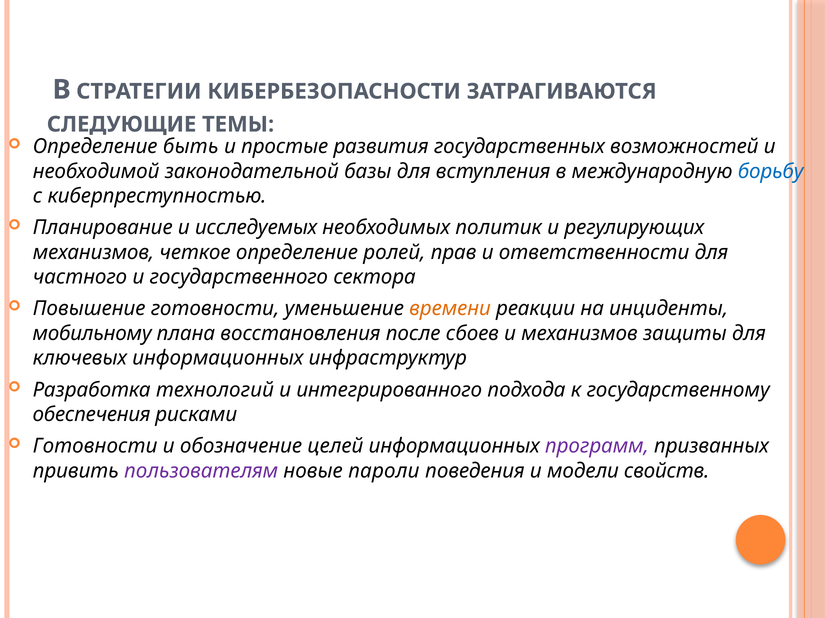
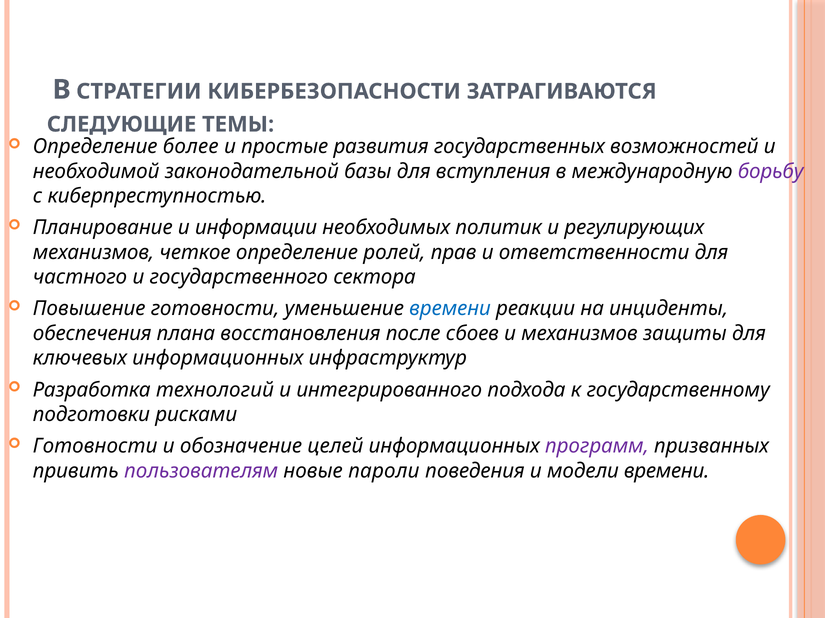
быть: быть -> более
борьбу colour: blue -> purple
исследуемых: исследуемых -> информации
времени at (450, 309) colour: orange -> blue
мобильному: мобильному -> обеспечения
обеспечения: обеспечения -> подготовки
модели свойств: свойств -> времени
